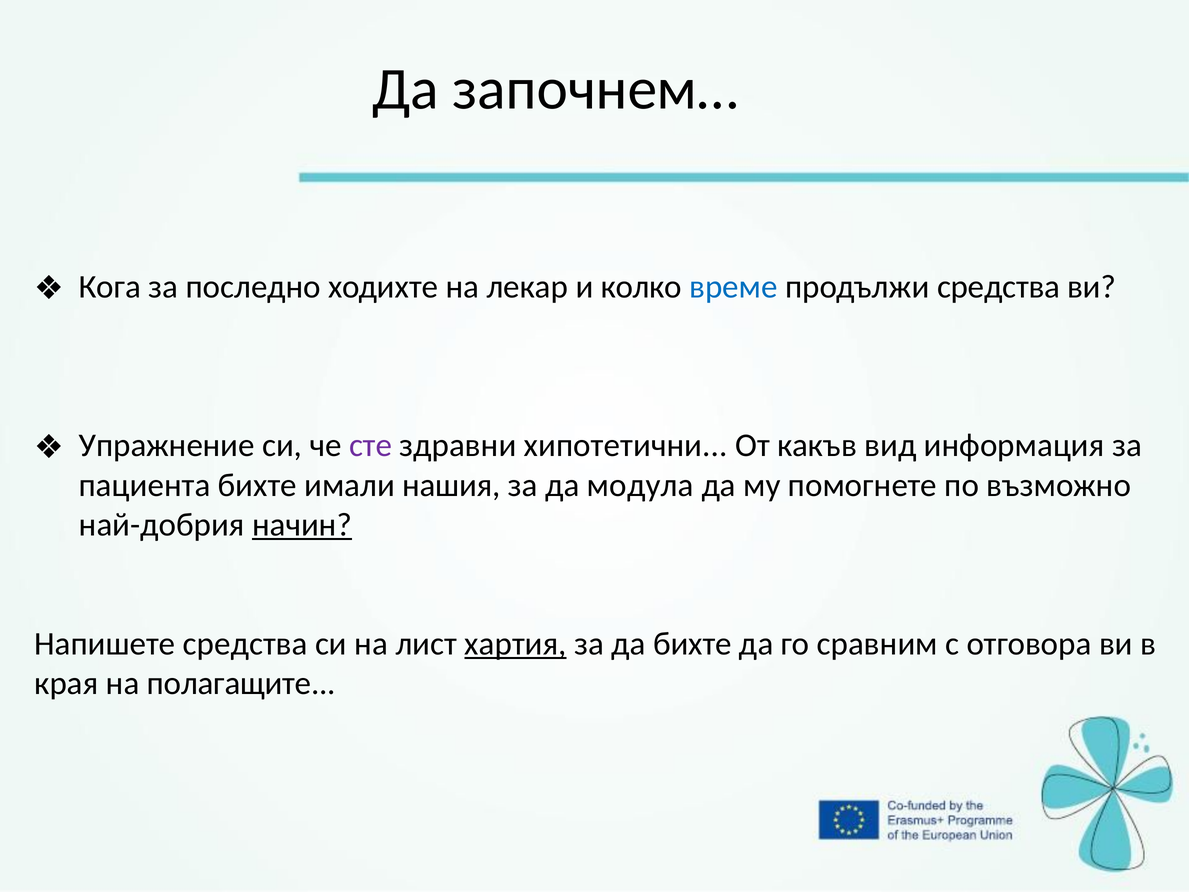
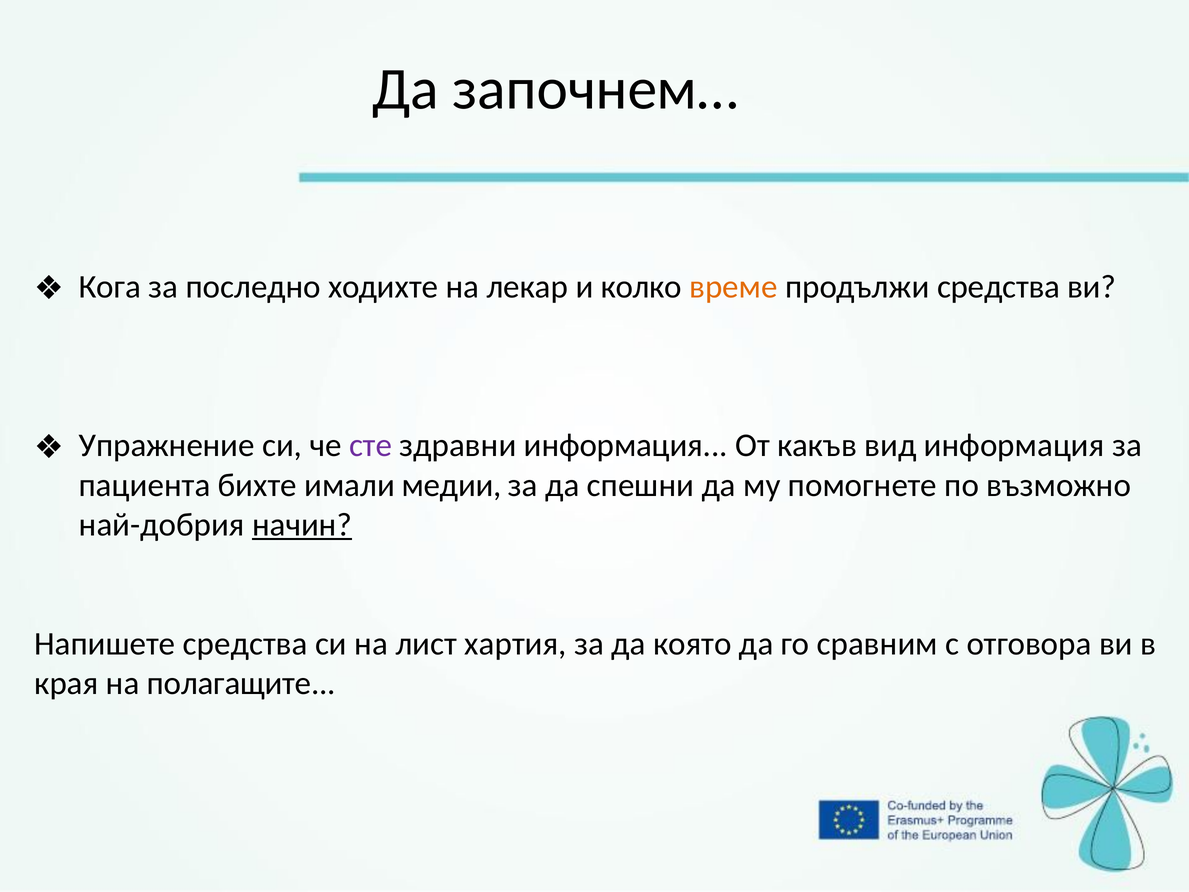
време colour: blue -> orange
здравни хипотетични: хипотетични -> информация
нашия: нашия -> медии
модула: модула -> спешни
хартия underline: present -> none
да бихте: бихте -> която
